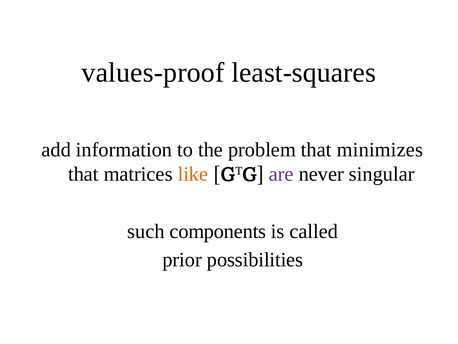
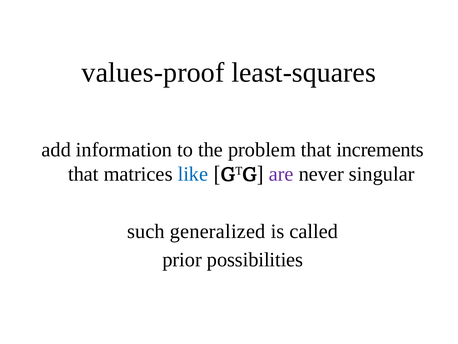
minimizes: minimizes -> increments
like colour: orange -> blue
components: components -> generalized
